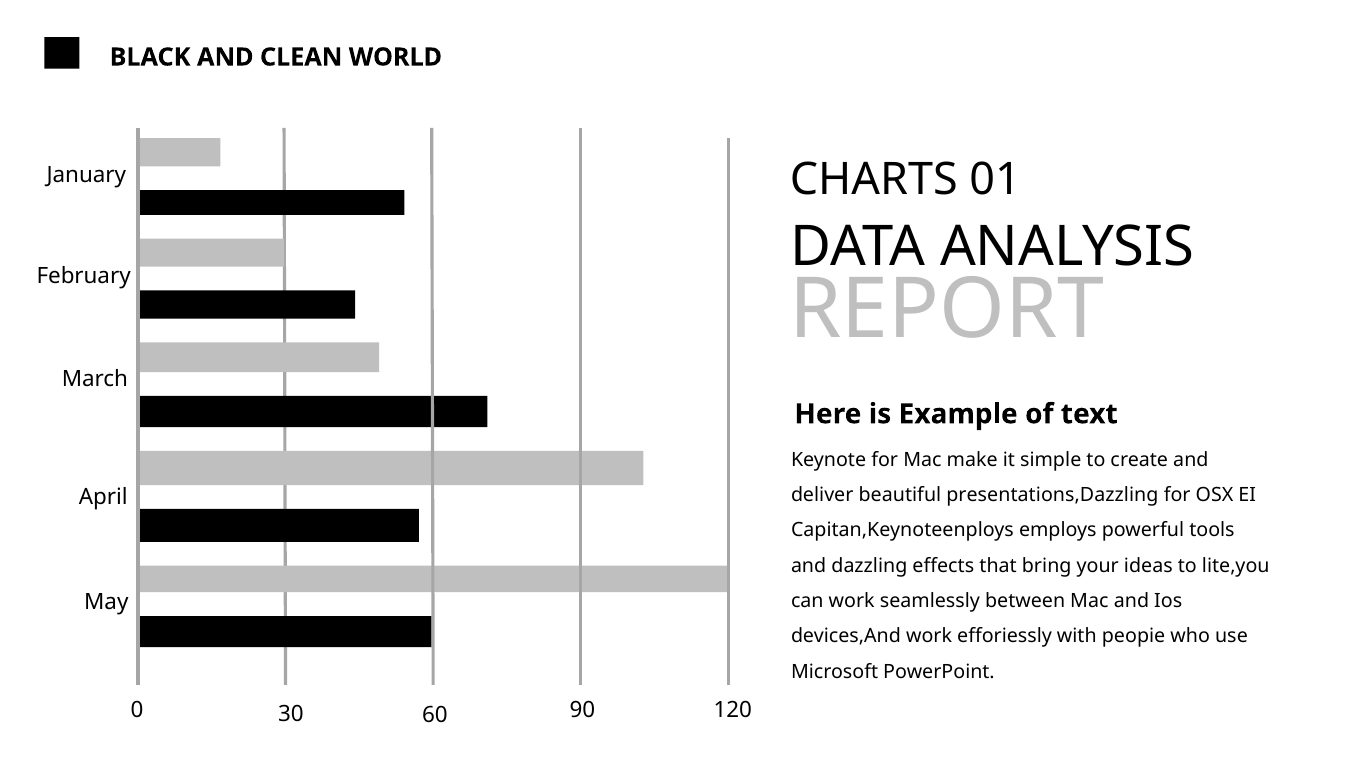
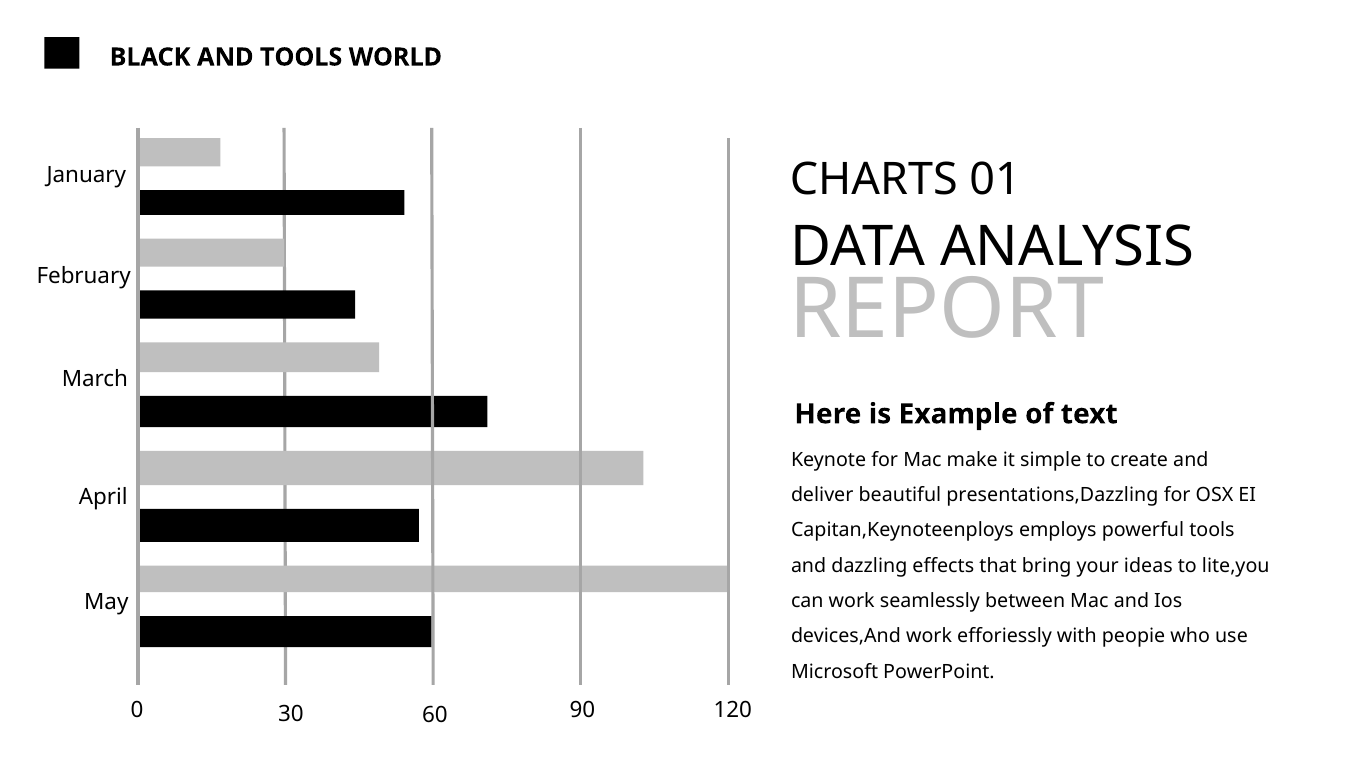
AND CLEAN: CLEAN -> TOOLS
